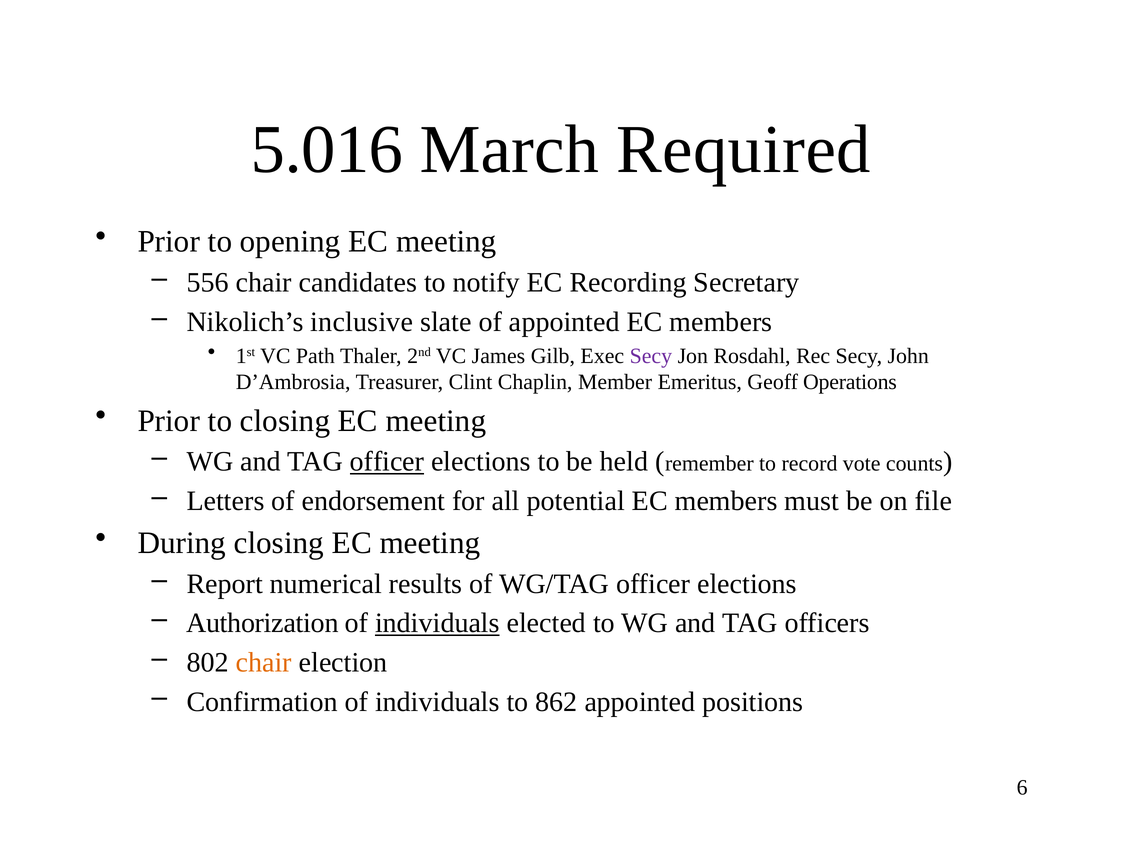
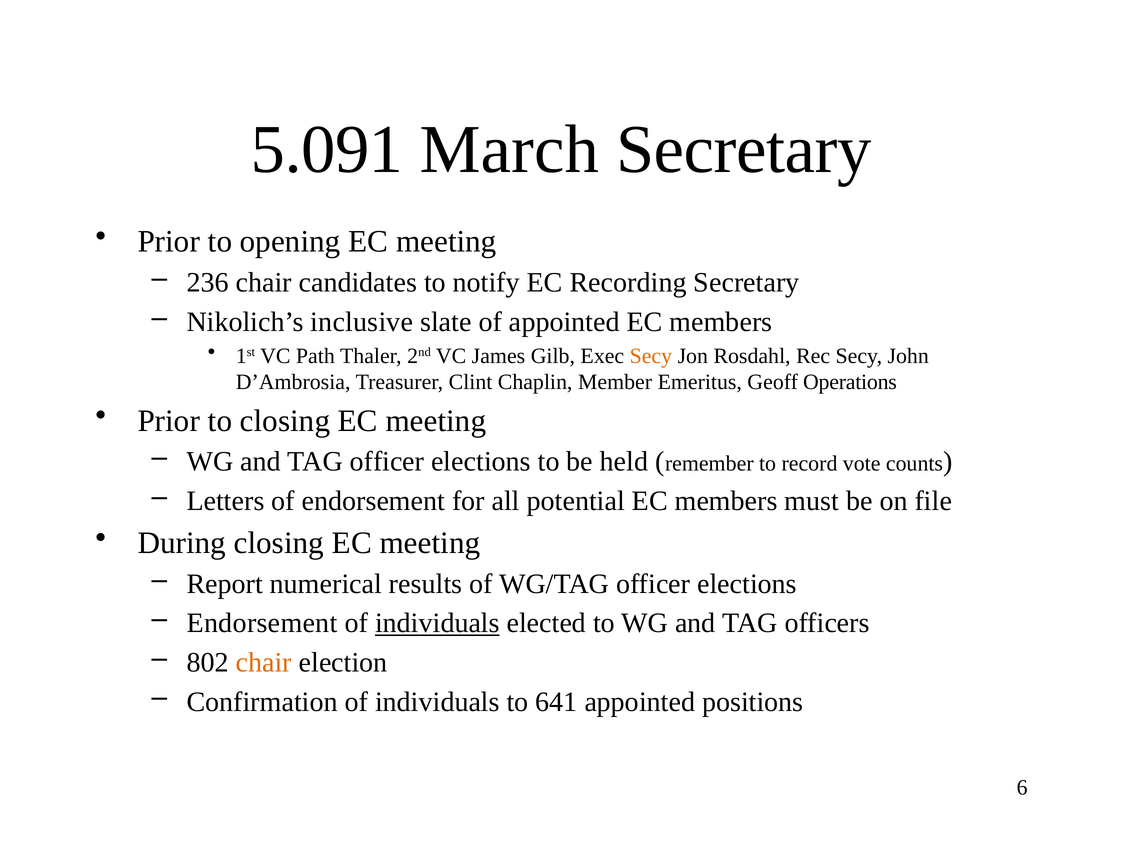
5.016: 5.016 -> 5.091
March Required: Required -> Secretary
556: 556 -> 236
Secy at (651, 356) colour: purple -> orange
officer at (387, 462) underline: present -> none
Authorization at (262, 623): Authorization -> Endorsement
862: 862 -> 641
